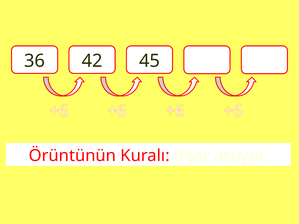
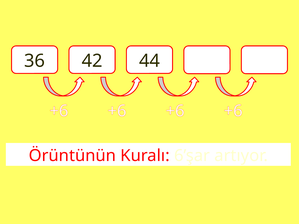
45: 45 -> 44
